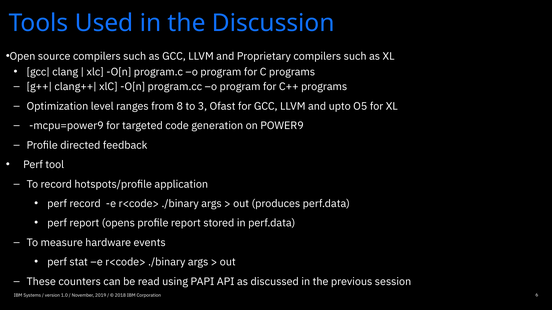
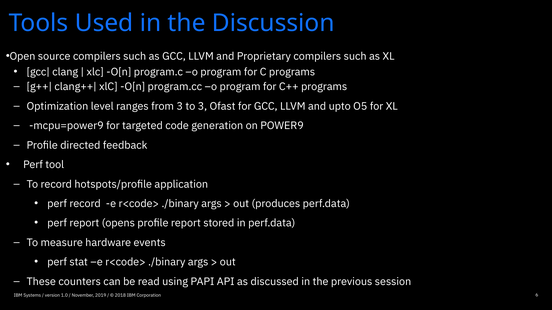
from 8: 8 -> 3
